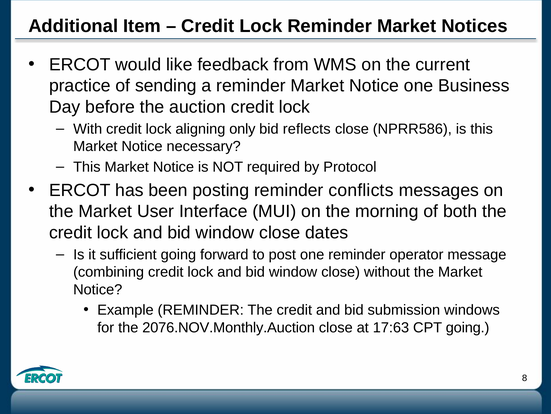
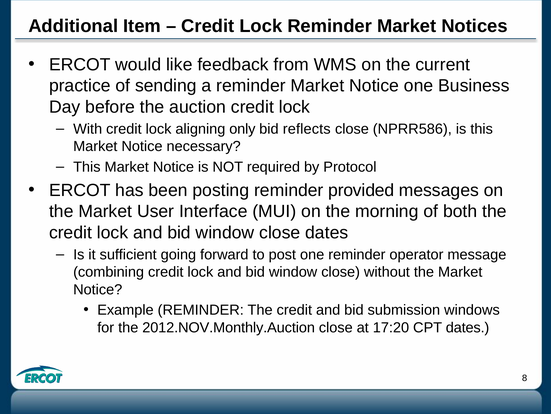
conflicts: conflicts -> provided
2076.NOV.Monthly.Auction: 2076.NOV.Monthly.Auction -> 2012.NOV.Monthly.Auction
17:63: 17:63 -> 17:20
CPT going: going -> dates
